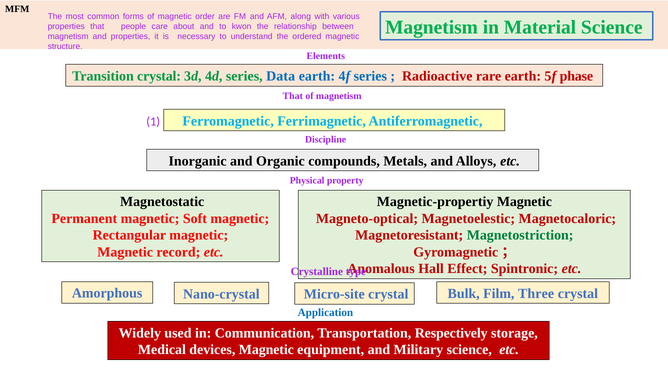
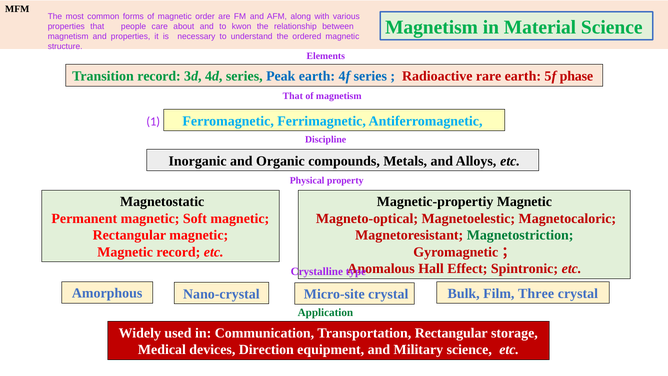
Transition crystal: crystal -> record
Data: Data -> Peak
Application colour: blue -> green
Transportation Respectively: Respectively -> Rectangular
devices Magnetic: Magnetic -> Direction
